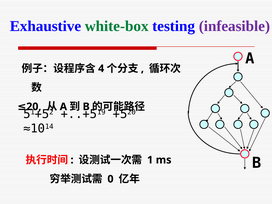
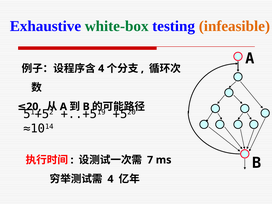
infeasible colour: purple -> orange
1: 1 -> 7
0 at (110, 179): 0 -> 4
